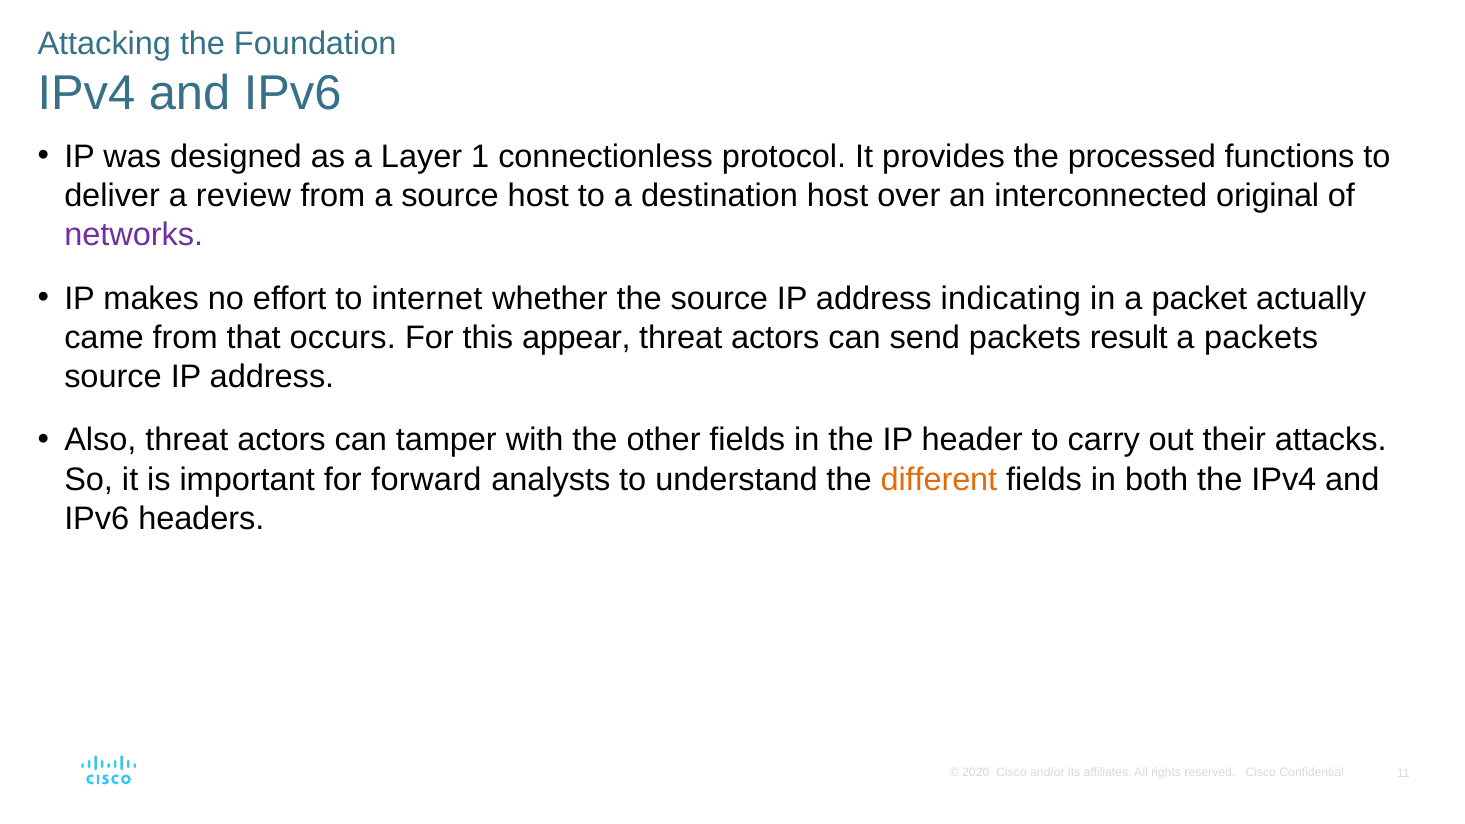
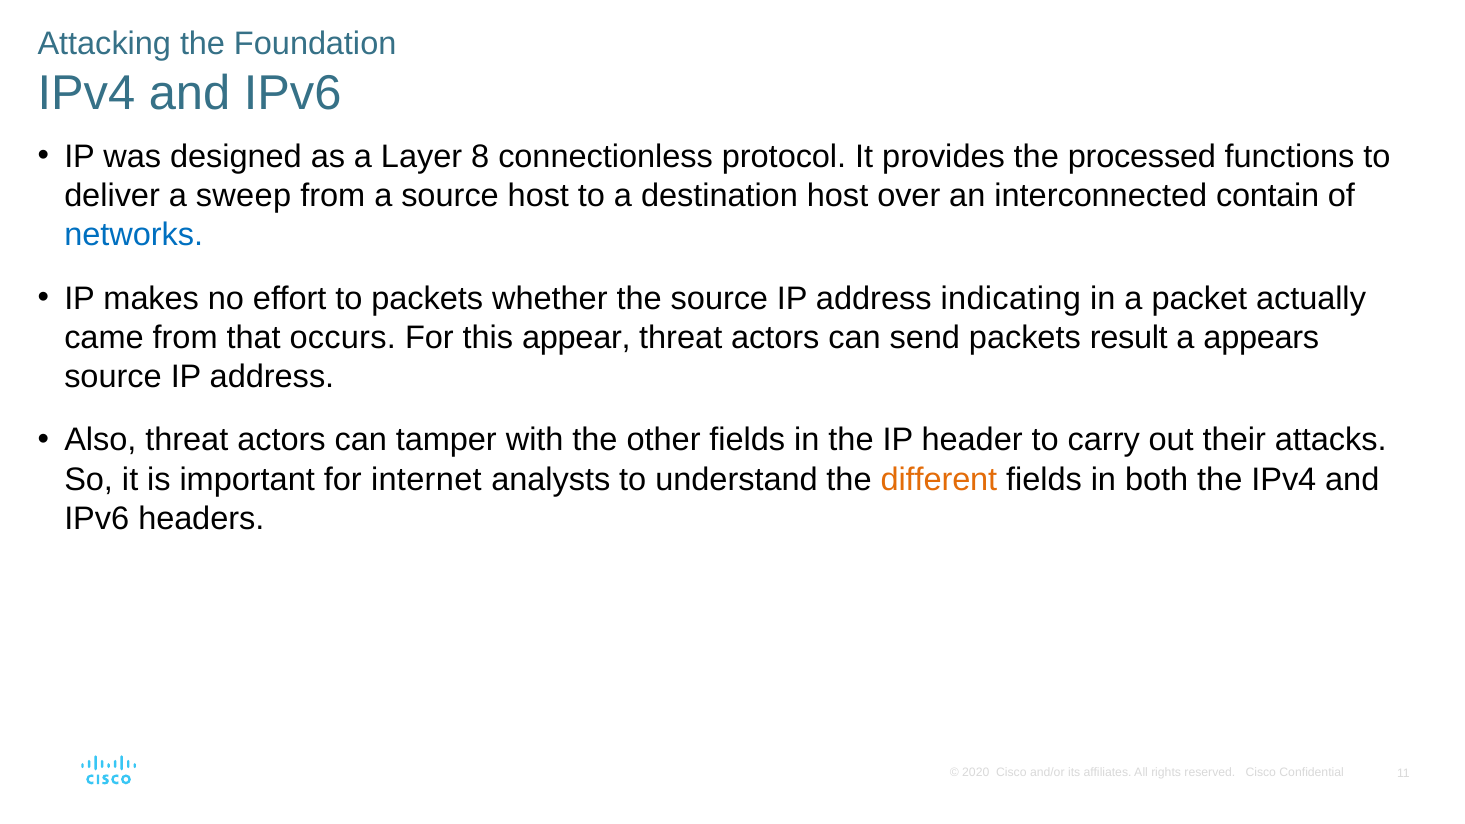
1: 1 -> 8
review: review -> sweep
original: original -> contain
networks colour: purple -> blue
to internet: internet -> packets
a packets: packets -> appears
forward: forward -> internet
